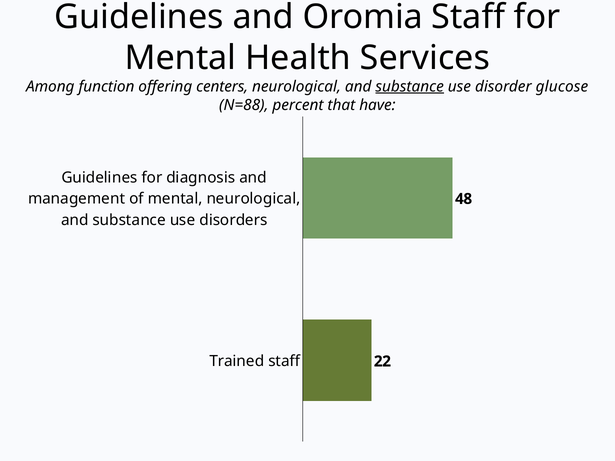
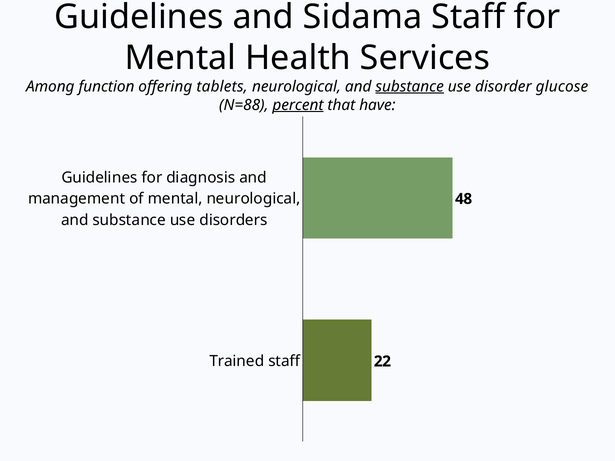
Oromia: Oromia -> Sidama
centers: centers -> tablets
percent underline: none -> present
